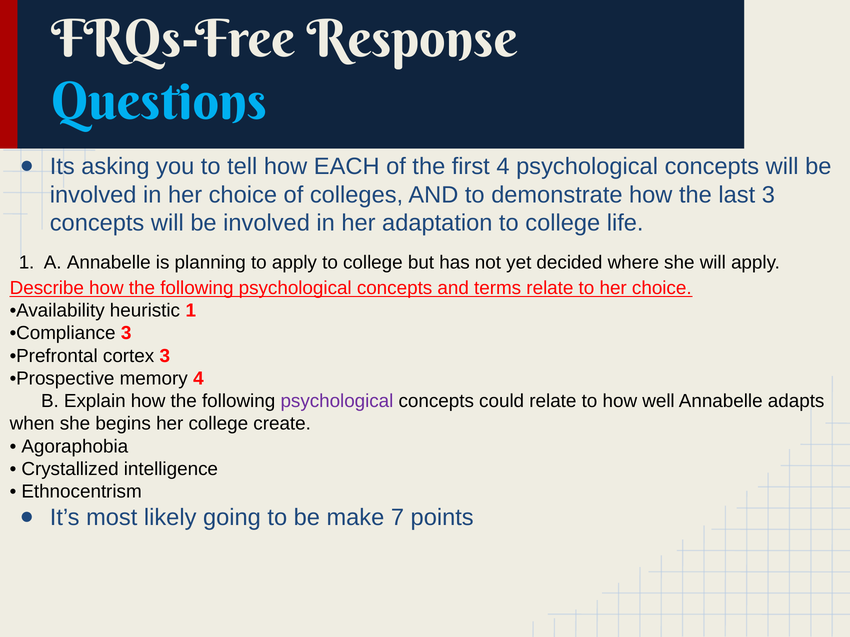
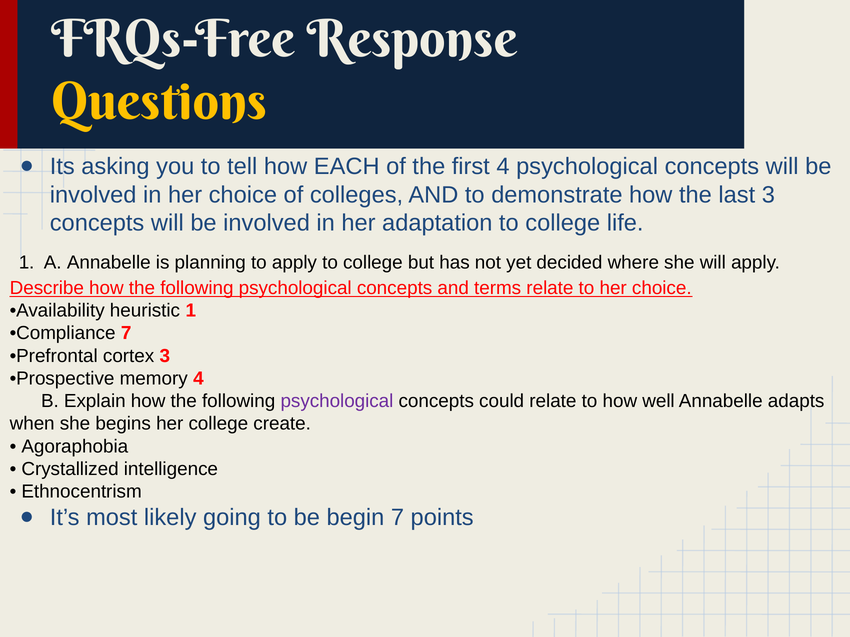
Questions colour: light blue -> yellow
Compliance 3: 3 -> 7
make: make -> begin
